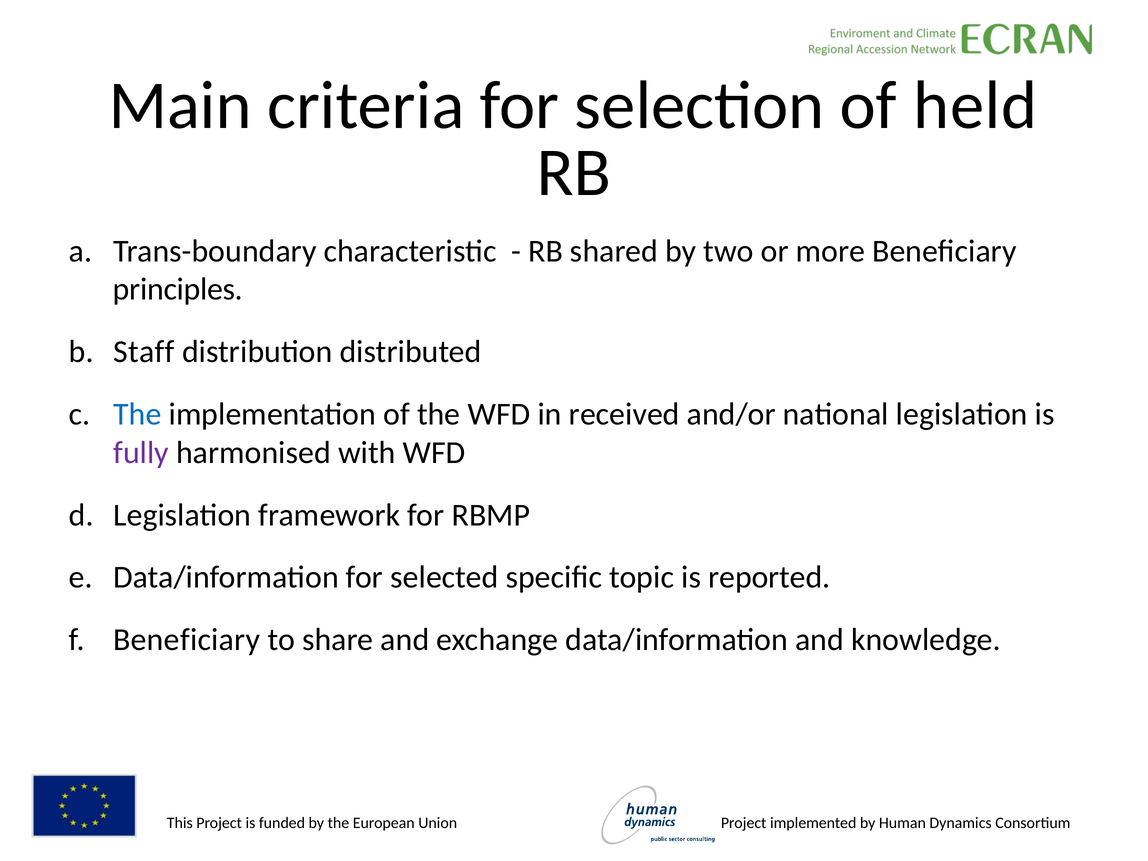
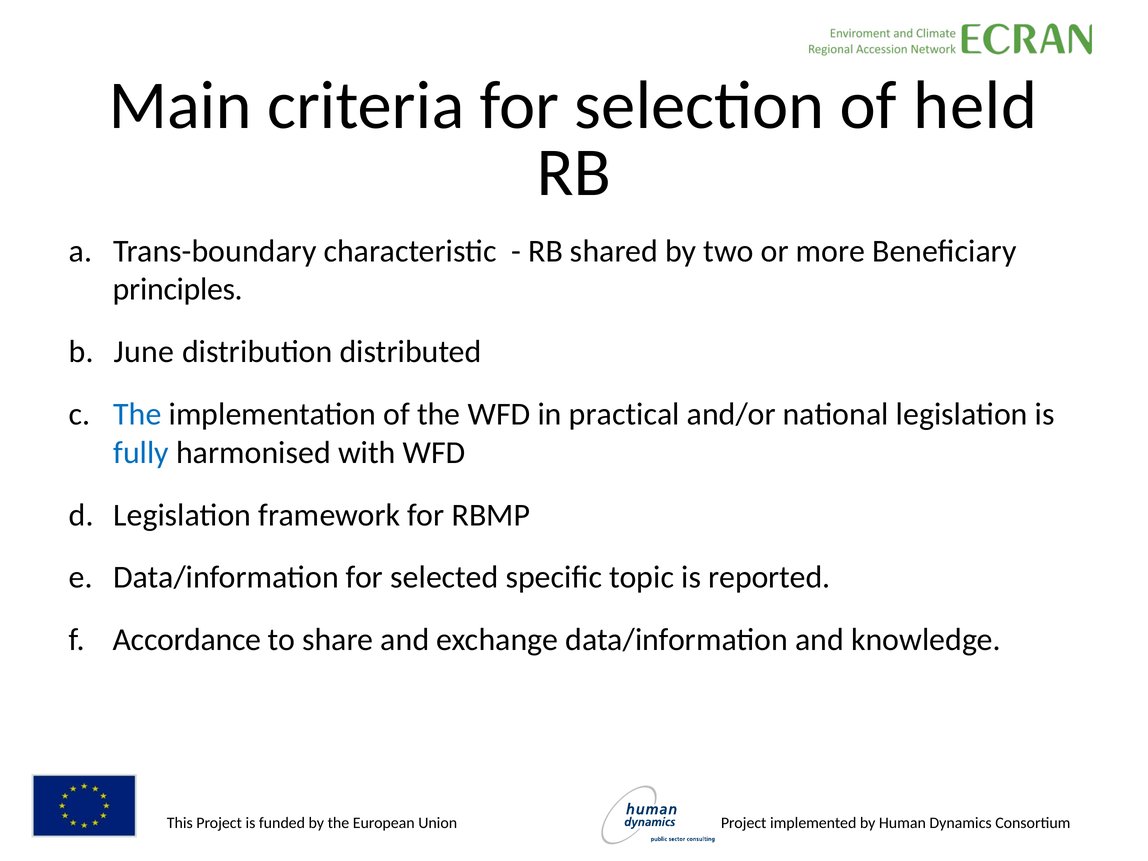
Staff: Staff -> June
received: received -> practical
fully colour: purple -> blue
Beneficiary at (187, 640): Beneficiary -> Accordance
